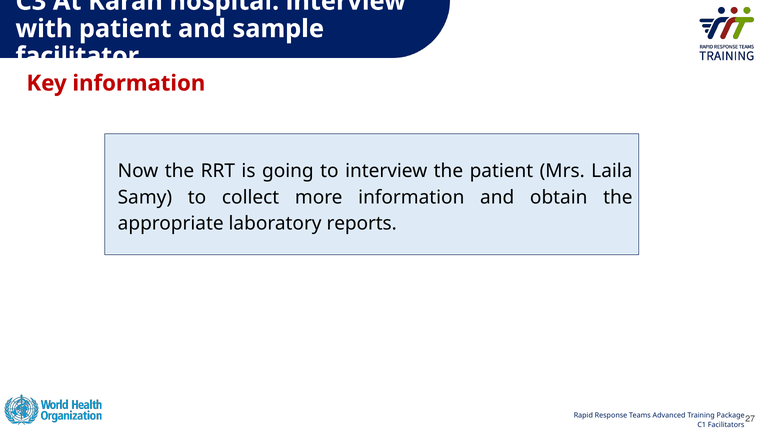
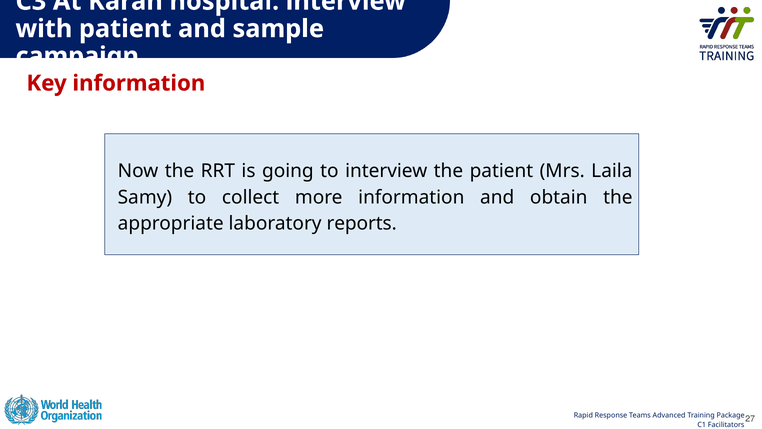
facilitator: facilitator -> campaign
